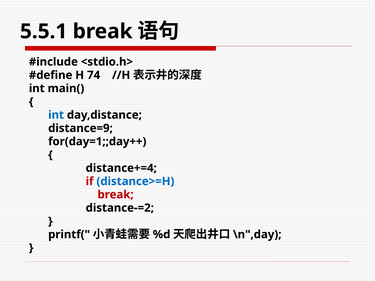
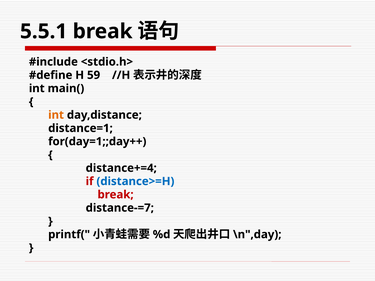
74: 74 -> 59
int at (56, 115) colour: blue -> orange
distance=9: distance=9 -> distance=1
distance-=2: distance-=2 -> distance-=7
